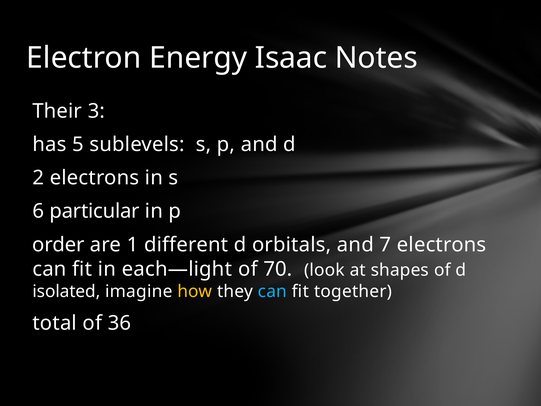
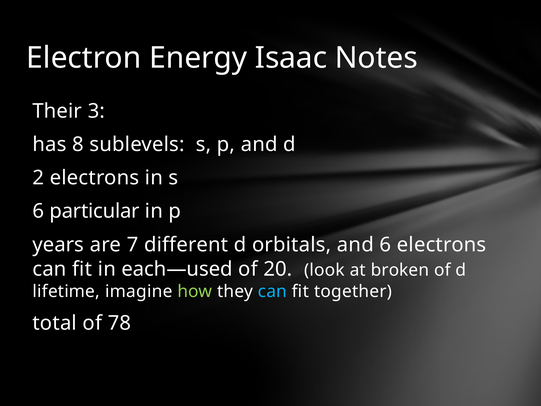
5: 5 -> 8
order: order -> years
1: 1 -> 7
and 7: 7 -> 6
each—light: each—light -> each—used
70: 70 -> 20
shapes: shapes -> broken
isolated: isolated -> lifetime
how colour: yellow -> light green
36: 36 -> 78
